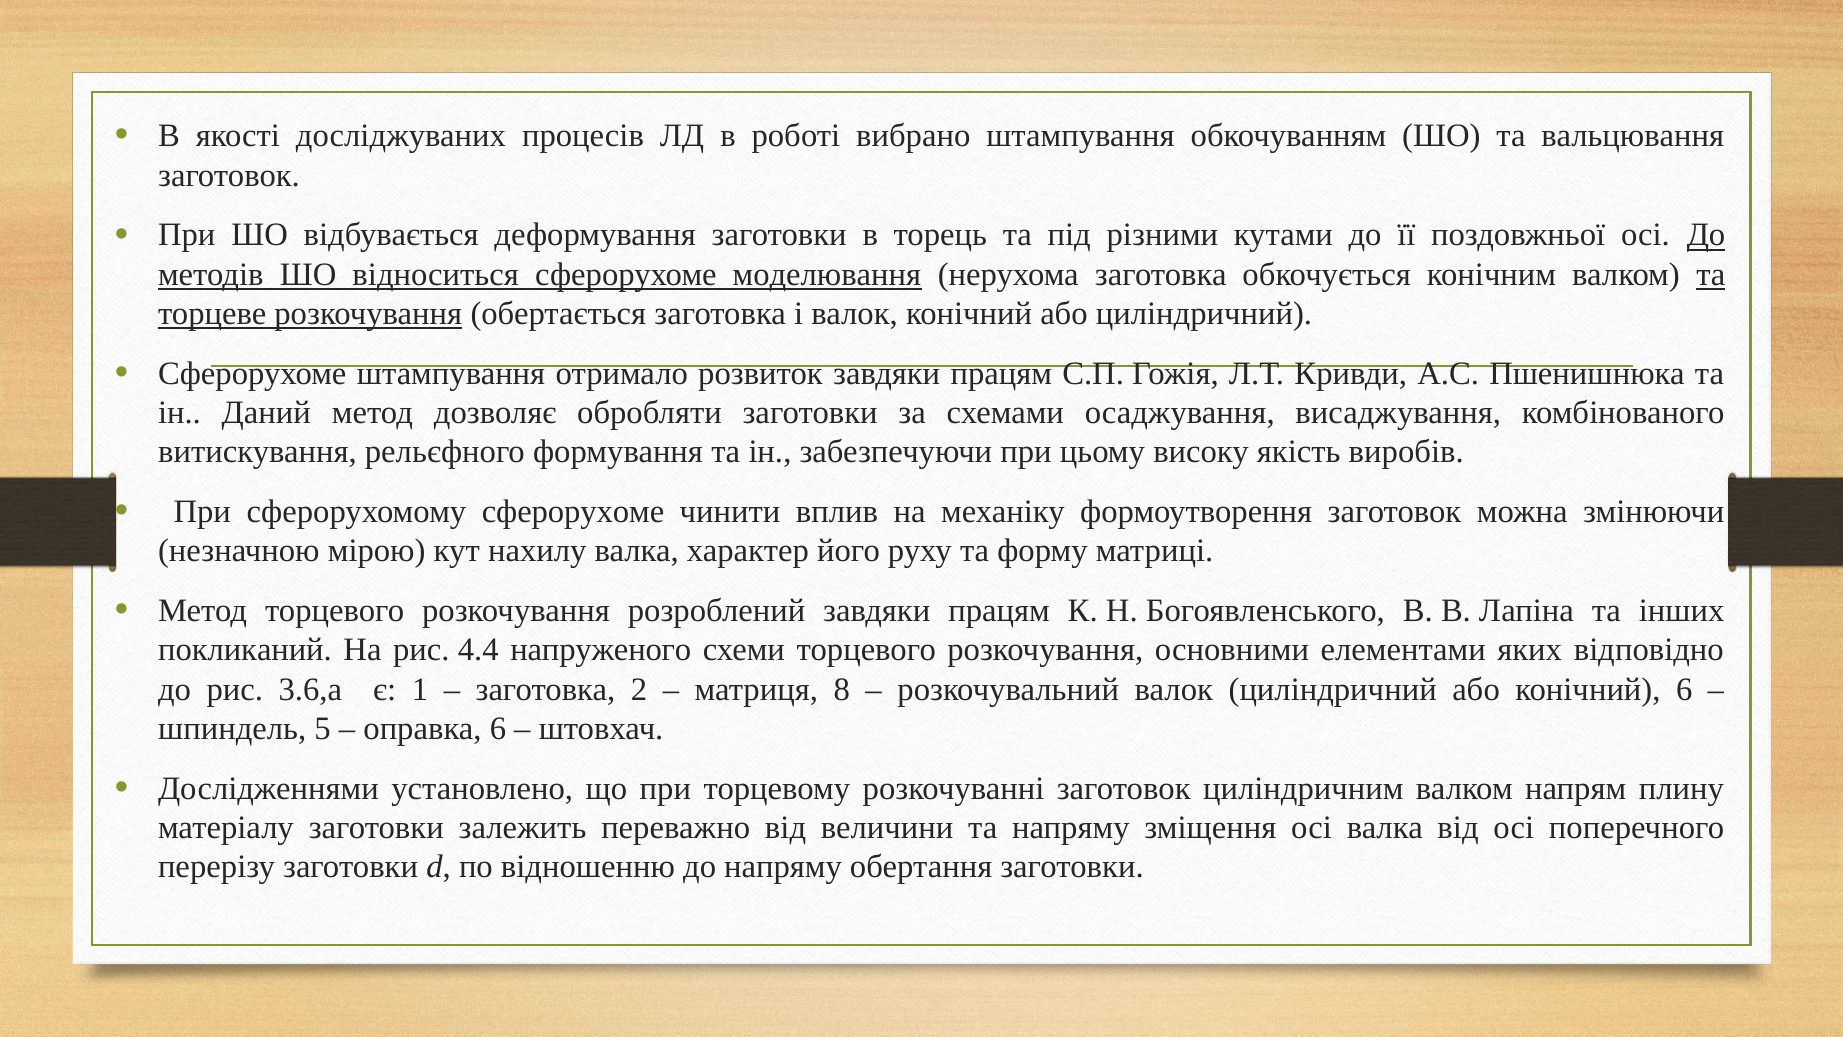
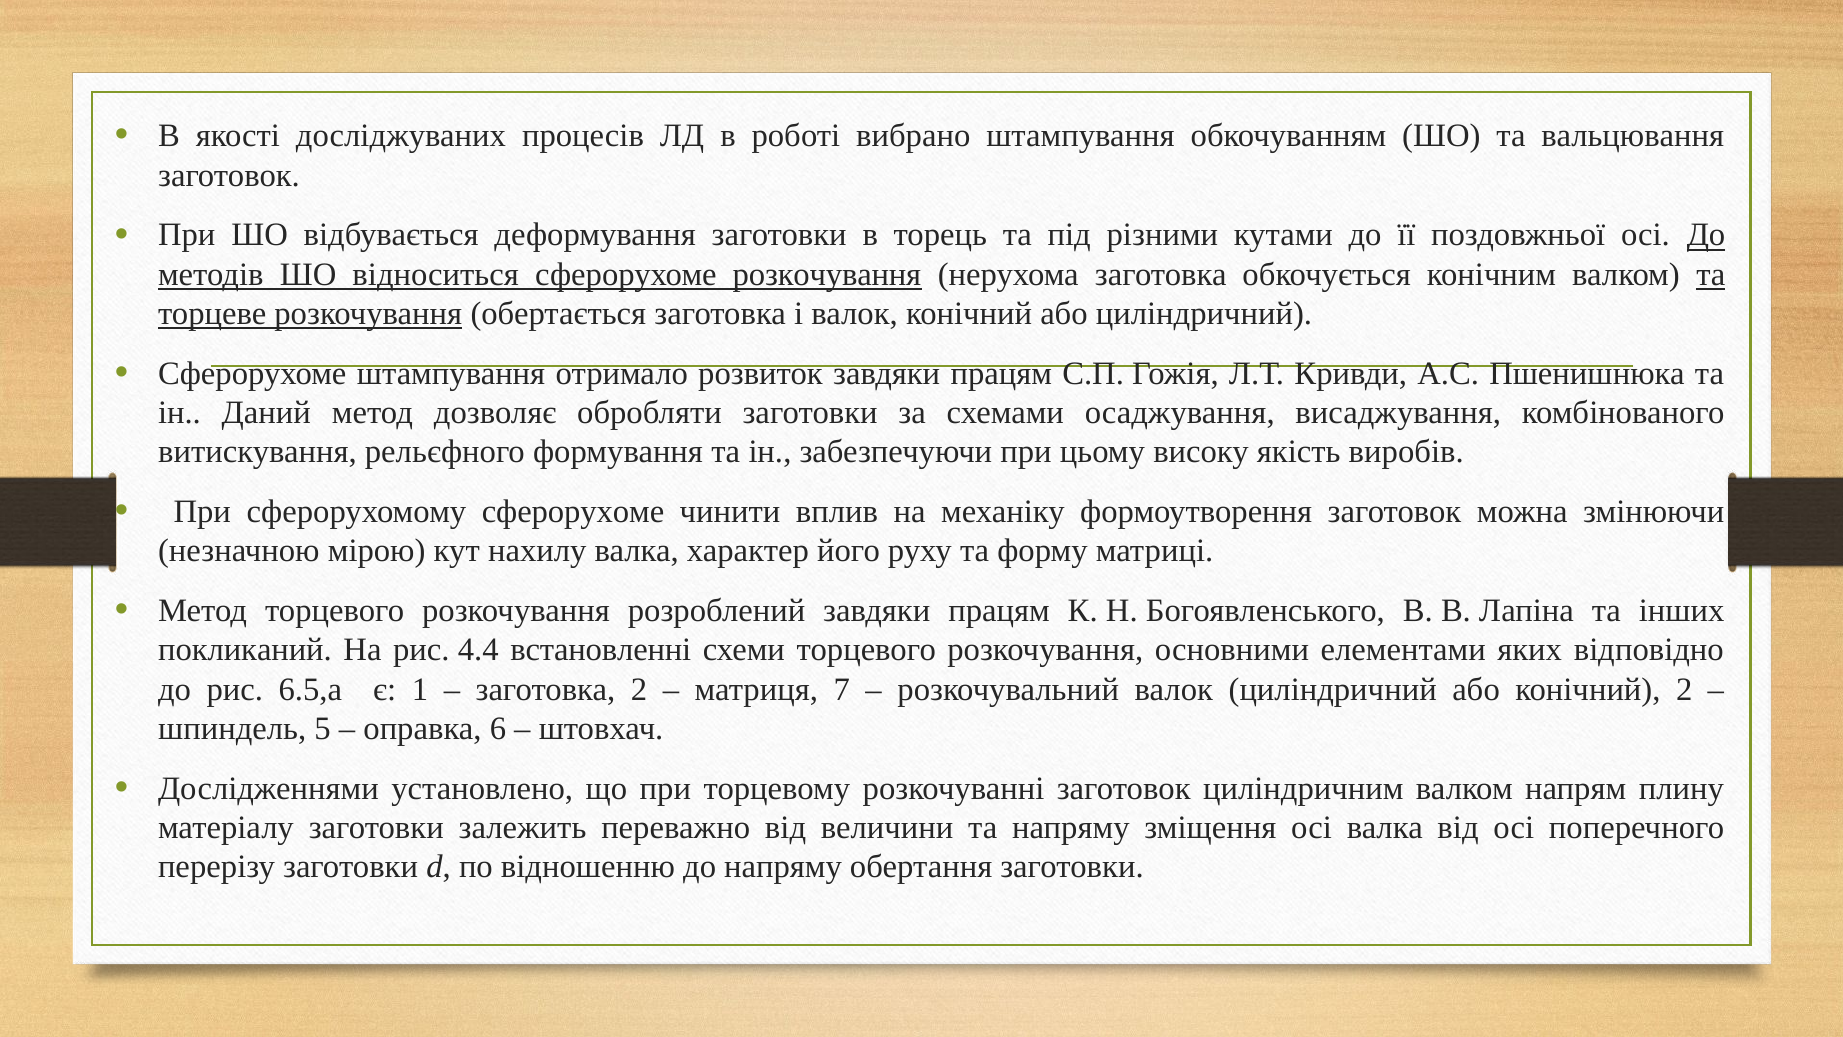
сферорухоме моделювання: моделювання -> розкочування
напруженого: напруженого -> встановленні
3.6,а: 3.6,а -> 6.5,а
8: 8 -> 7
конічний 6: 6 -> 2
